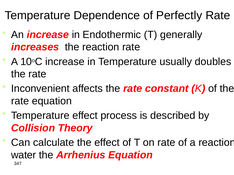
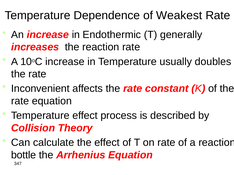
Perfectly: Perfectly -> Weakest
water: water -> bottle
